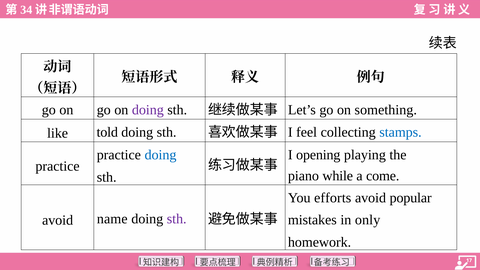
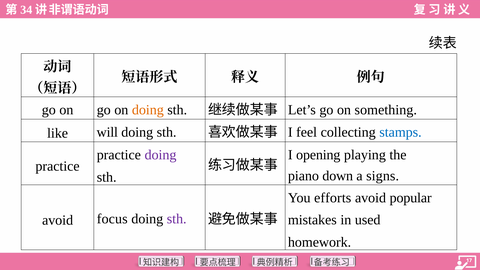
doing at (148, 110) colour: purple -> orange
told: told -> will
doing at (161, 155) colour: blue -> purple
while: while -> down
come: come -> signs
only: only -> used
name: name -> focus
